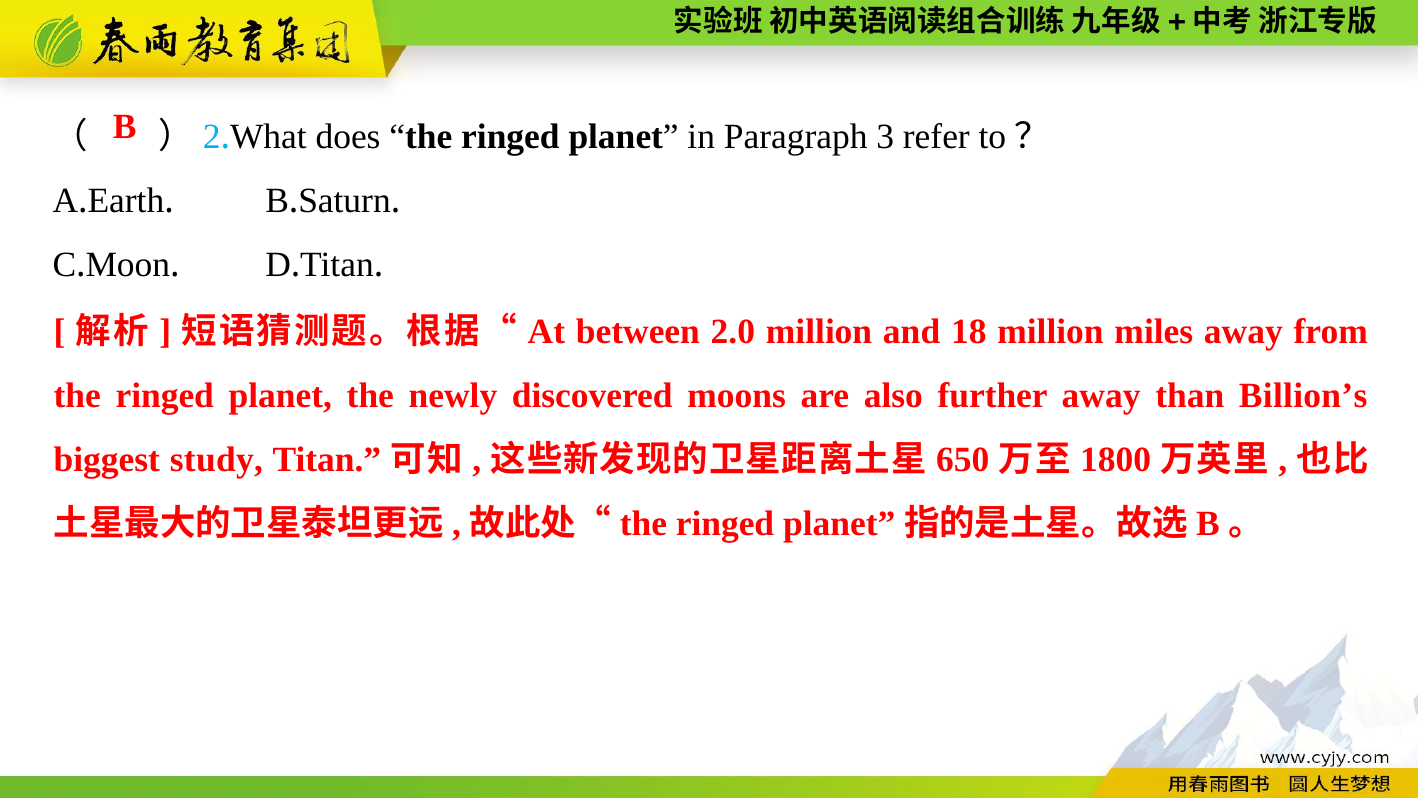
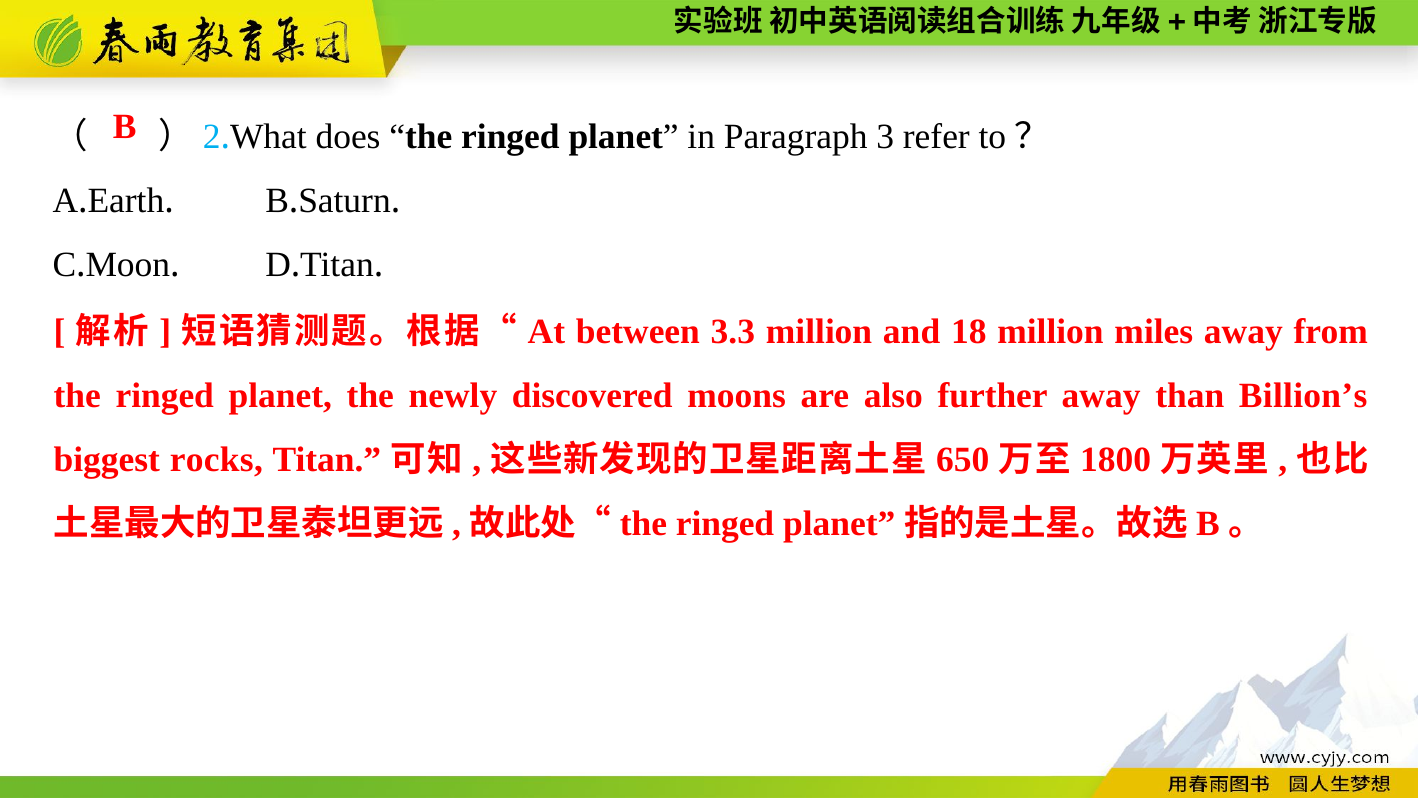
2.0: 2.0 -> 3.3
study: study -> rocks
